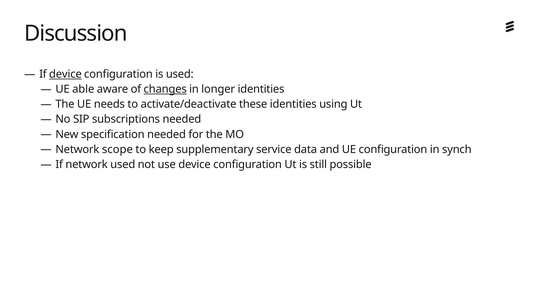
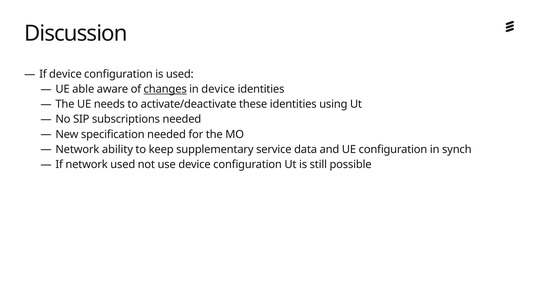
device at (65, 74) underline: present -> none
in longer: longer -> device
scope: scope -> ability
